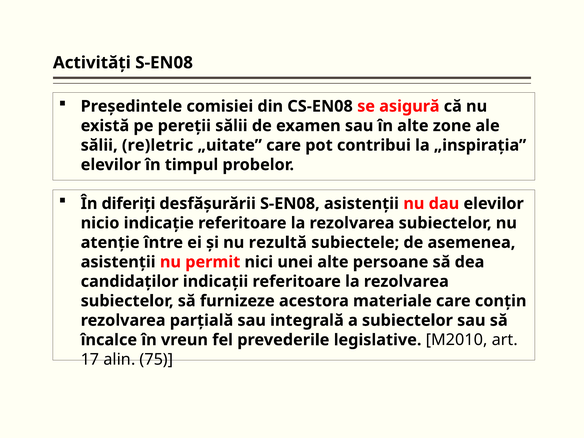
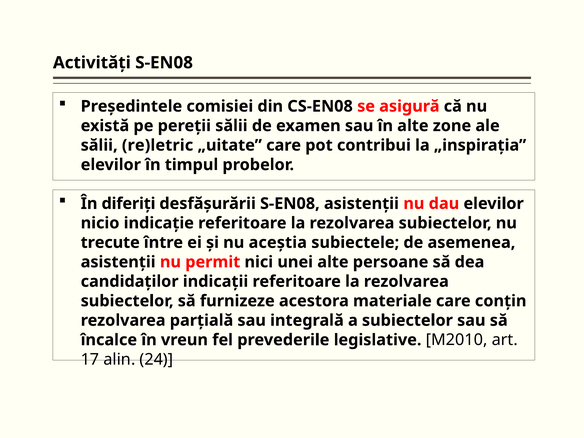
atenţie: atenţie -> trecute
rezultă: rezultă -> aceştia
75: 75 -> 24
